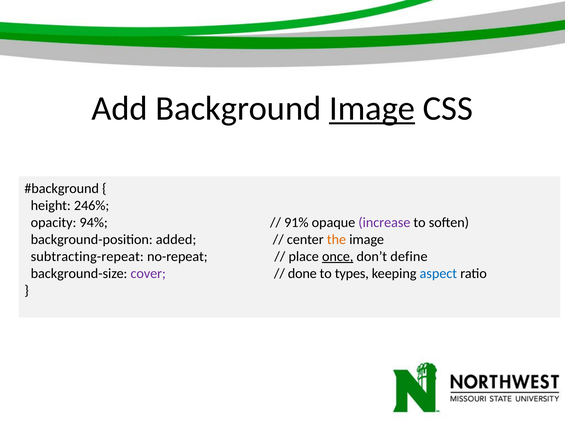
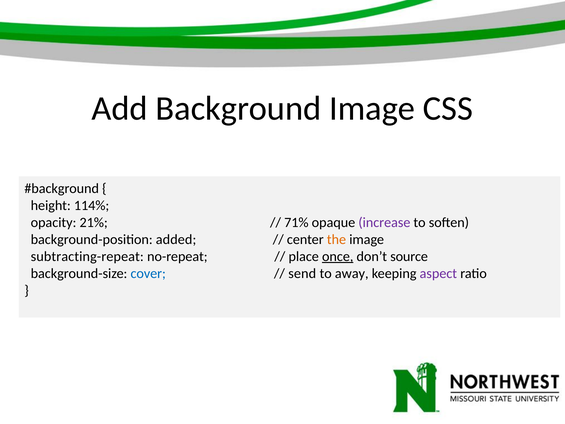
Image at (372, 108) underline: present -> none
246%: 246% -> 114%
94%: 94% -> 21%
91%: 91% -> 71%
define: define -> source
cover colour: purple -> blue
done: done -> send
types: types -> away
aspect colour: blue -> purple
